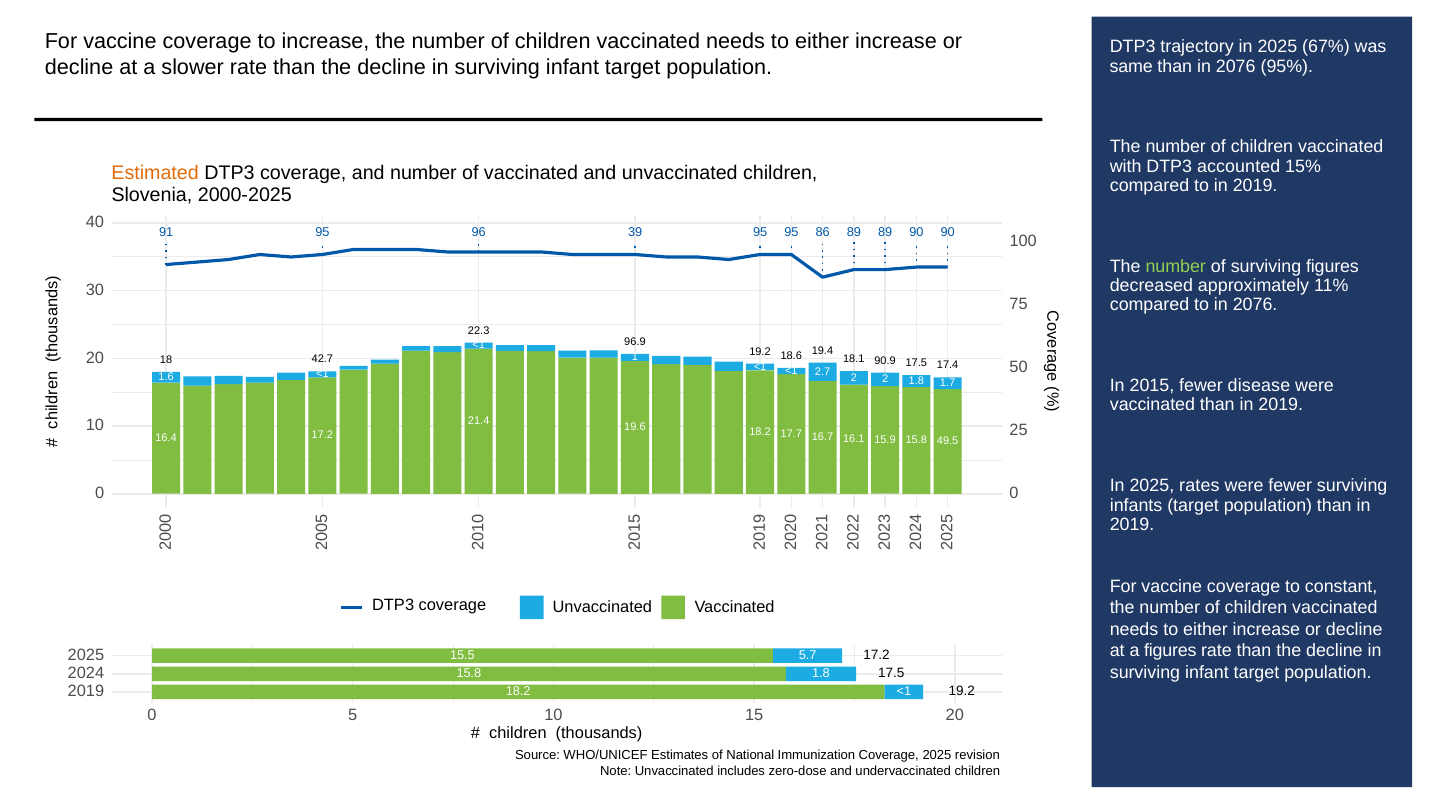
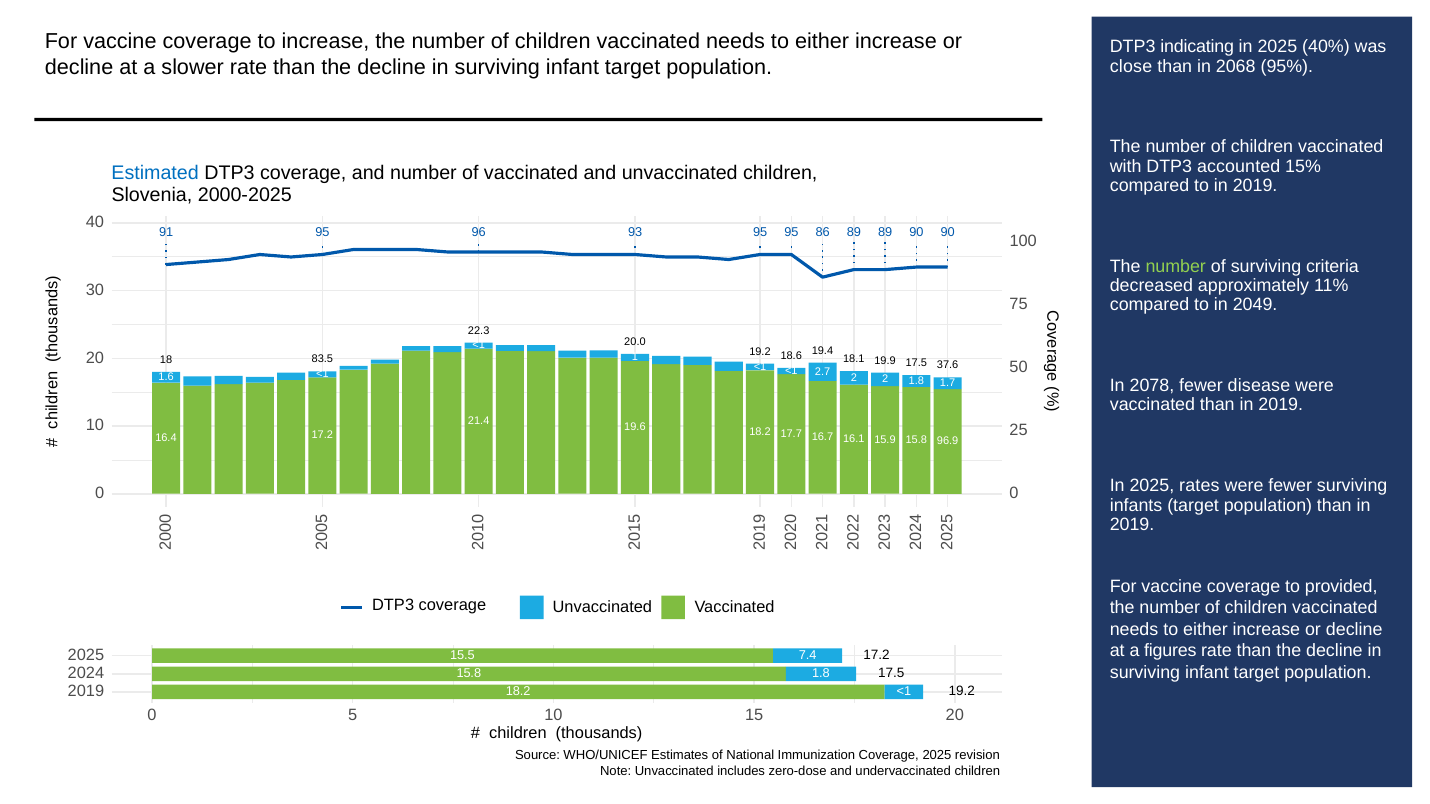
trajectory: trajectory -> indicating
67%: 67% -> 40%
same: same -> close
than in 2076: 2076 -> 2068
Estimated colour: orange -> blue
39: 39 -> 93
surviving figures: figures -> criteria
to in 2076: 2076 -> 2049
96.9: 96.9 -> 20.0
90.9: 90.9 -> 19.9
17.4: 17.4 -> 37.6
42.7: 42.7 -> 83.5
2015: 2015 -> 2078
49.5: 49.5 -> 96.9
constant: constant -> provided
5.7: 5.7 -> 7.4
